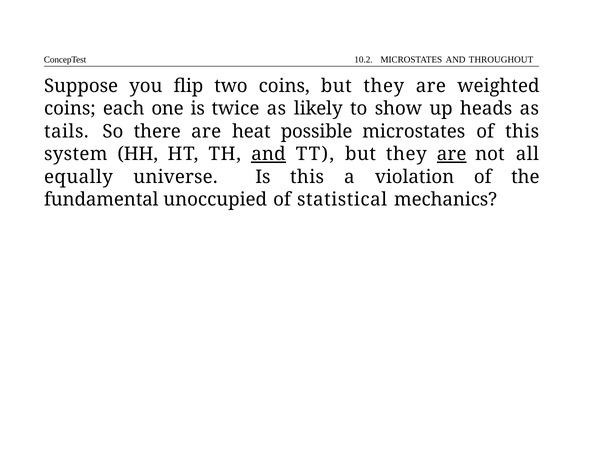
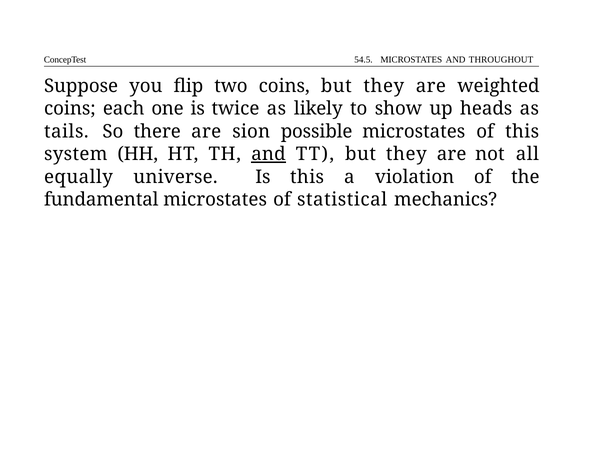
10.2: 10.2 -> 54.5
heat: heat -> sion
are at (452, 154) underline: present -> none
fundamental unoccupied: unoccupied -> microstates
